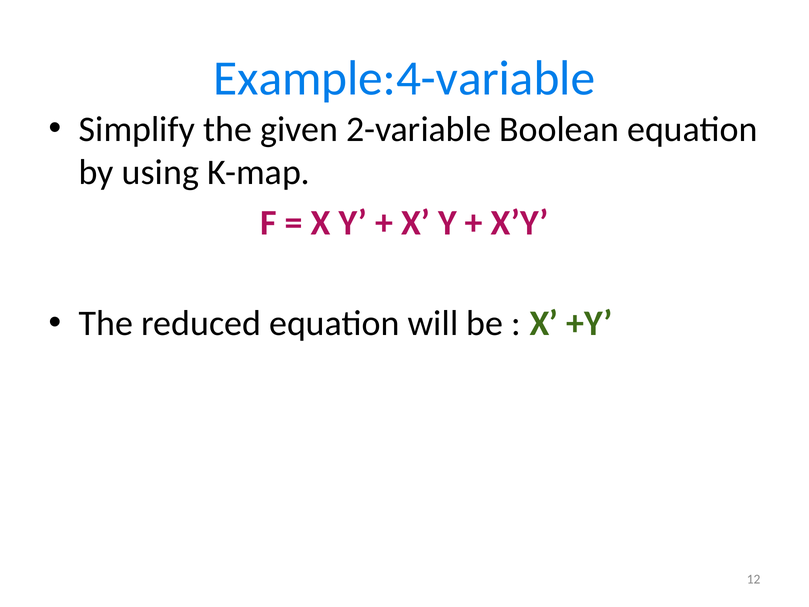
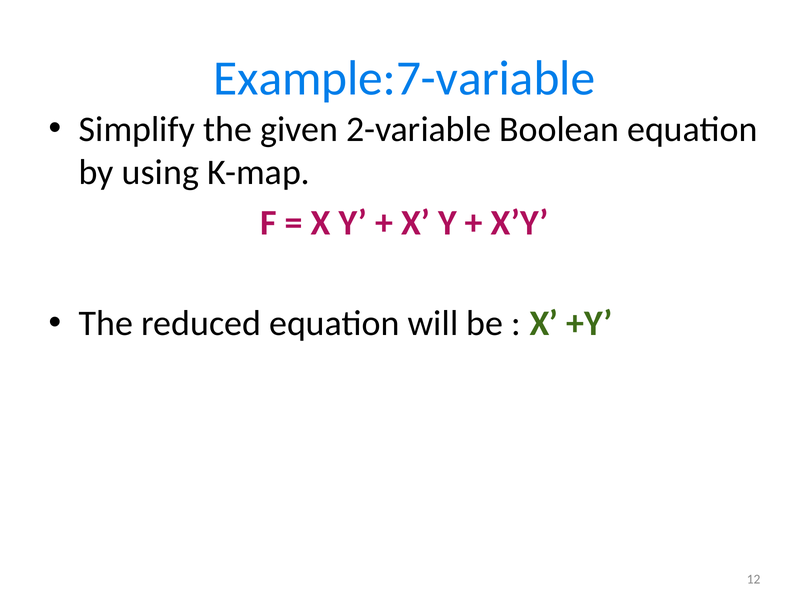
Example:4-variable: Example:4-variable -> Example:7-variable
